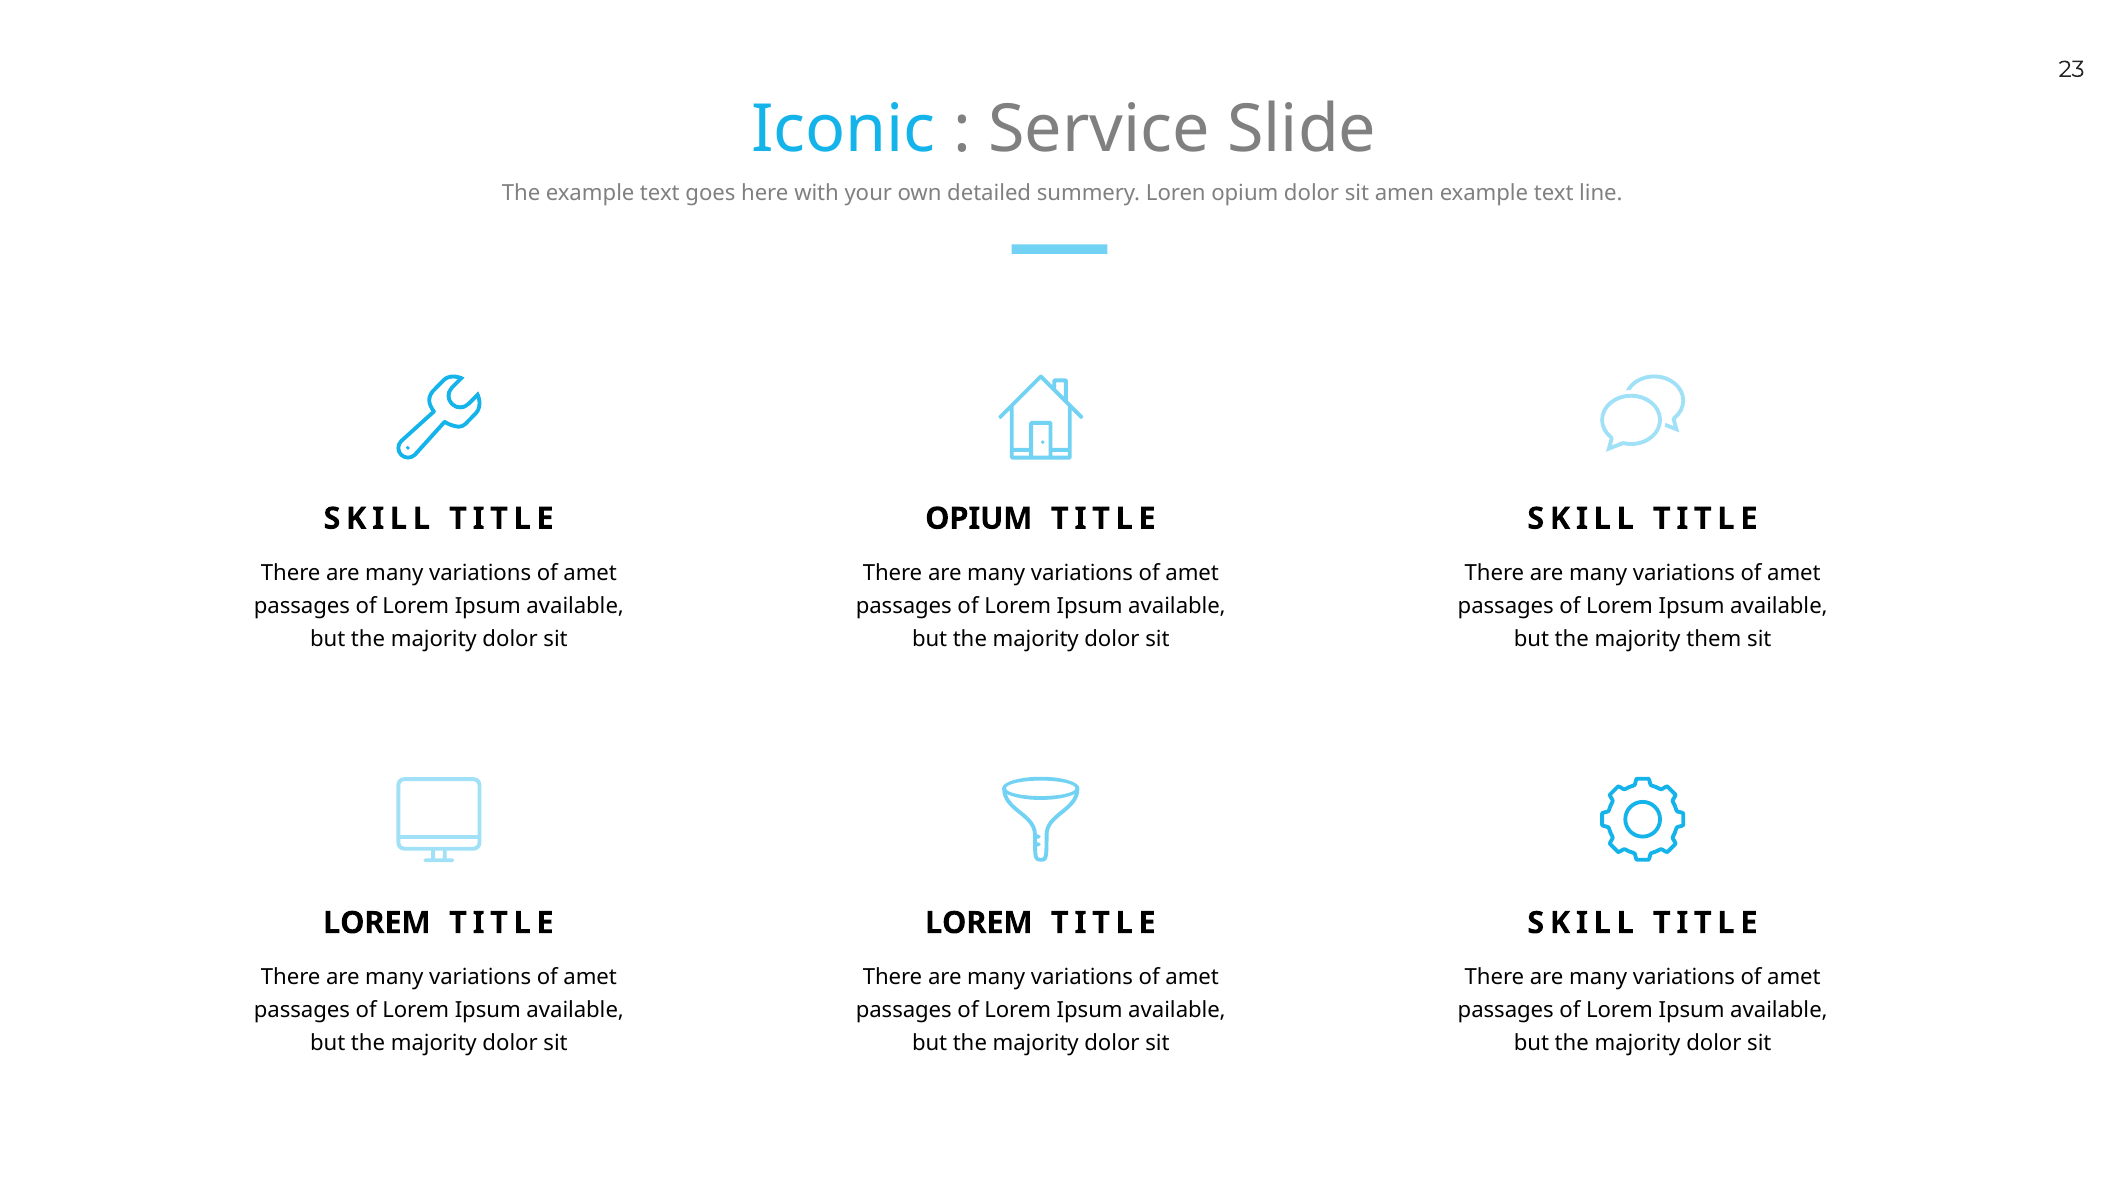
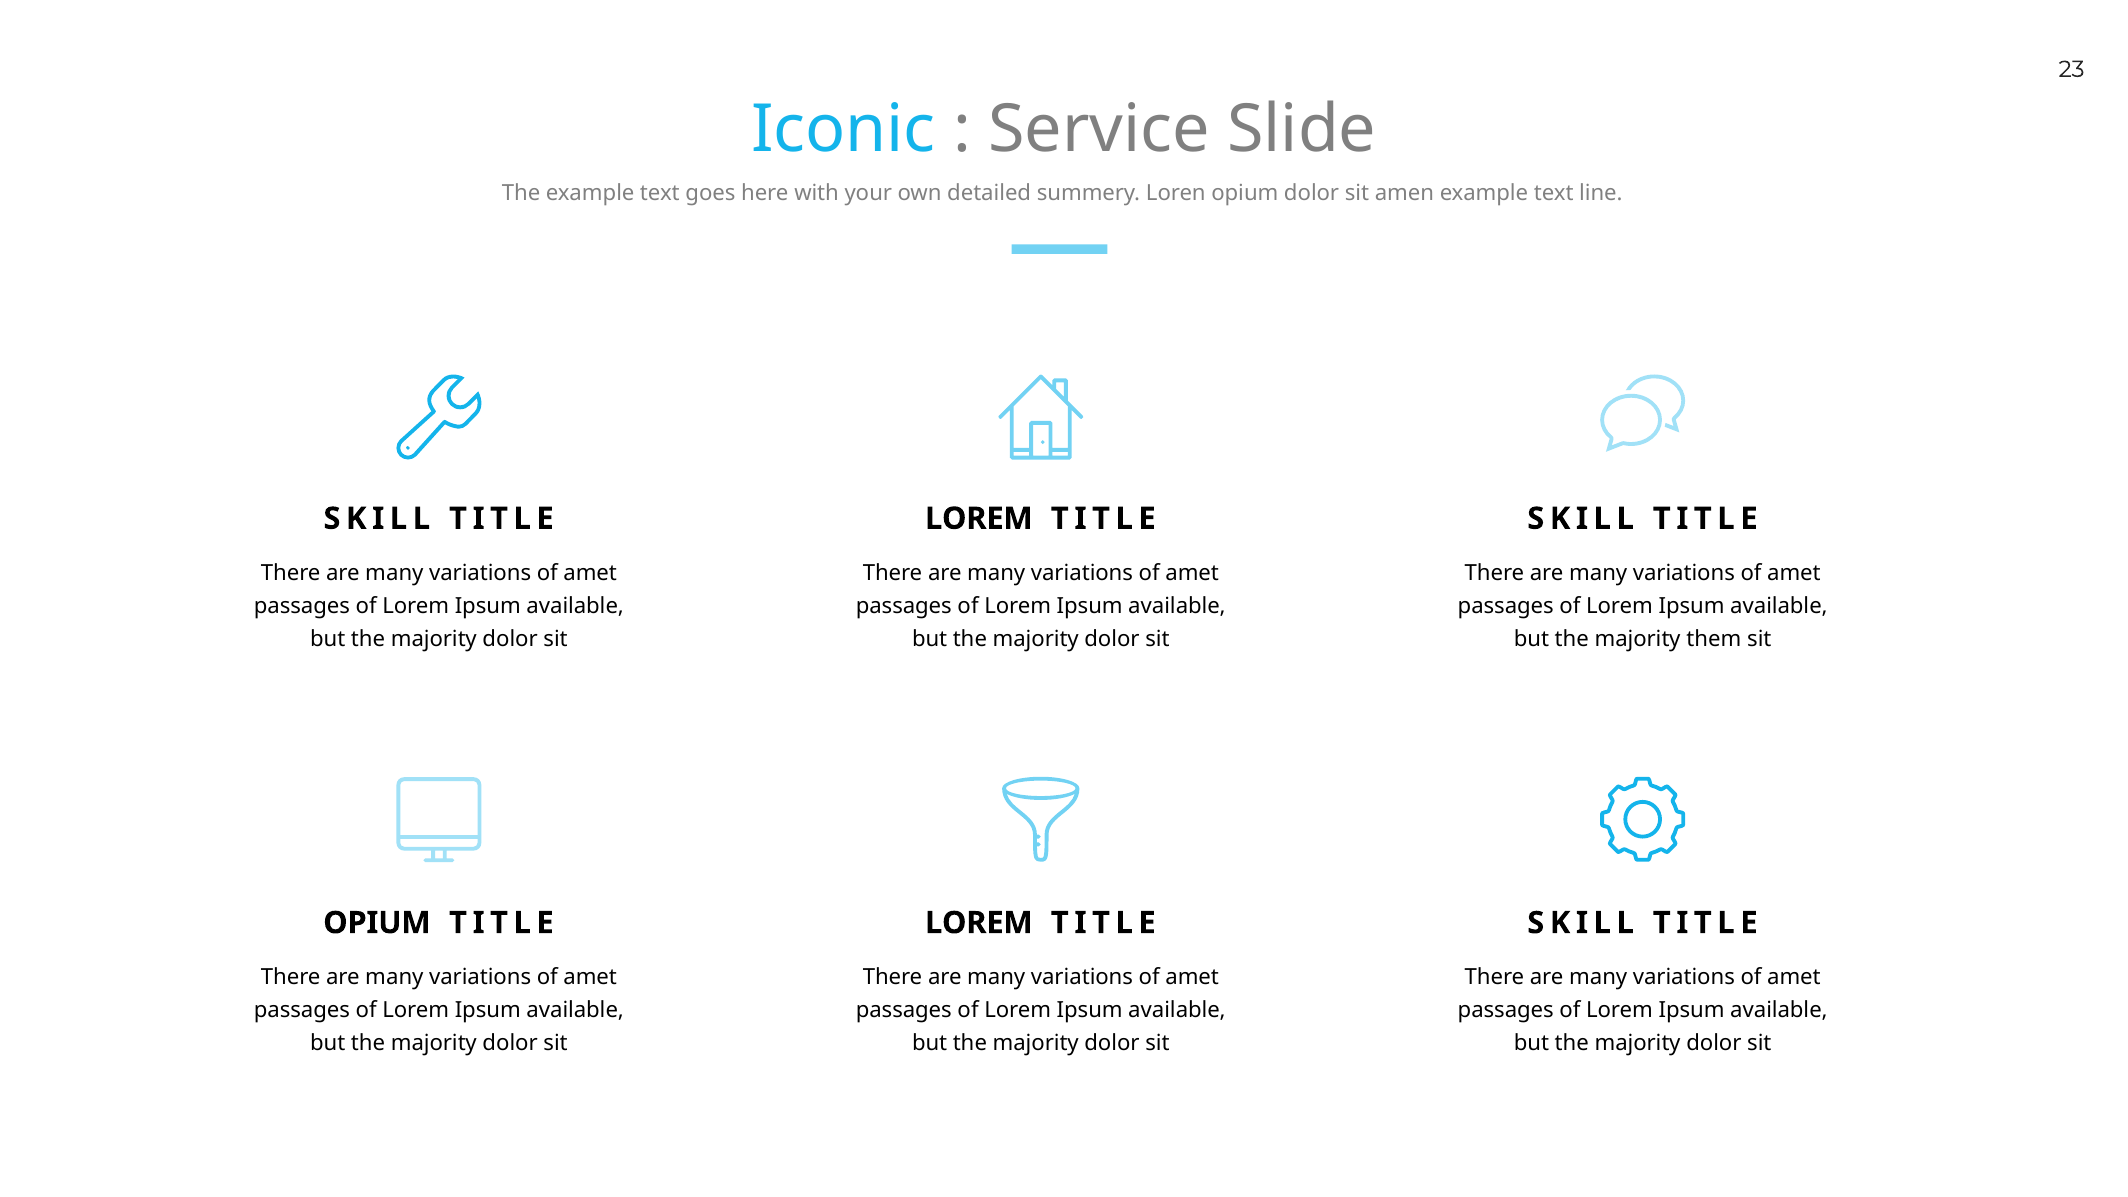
OPIUM at (979, 519): OPIUM -> LOREM
LOREM at (377, 923): LOREM -> OPIUM
